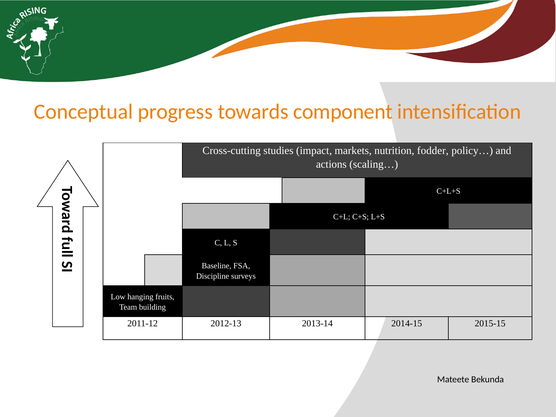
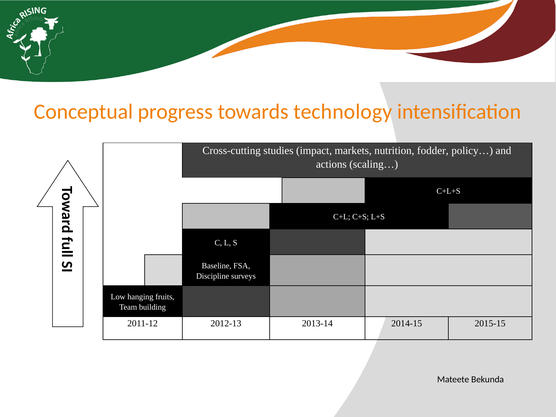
component: component -> technology
